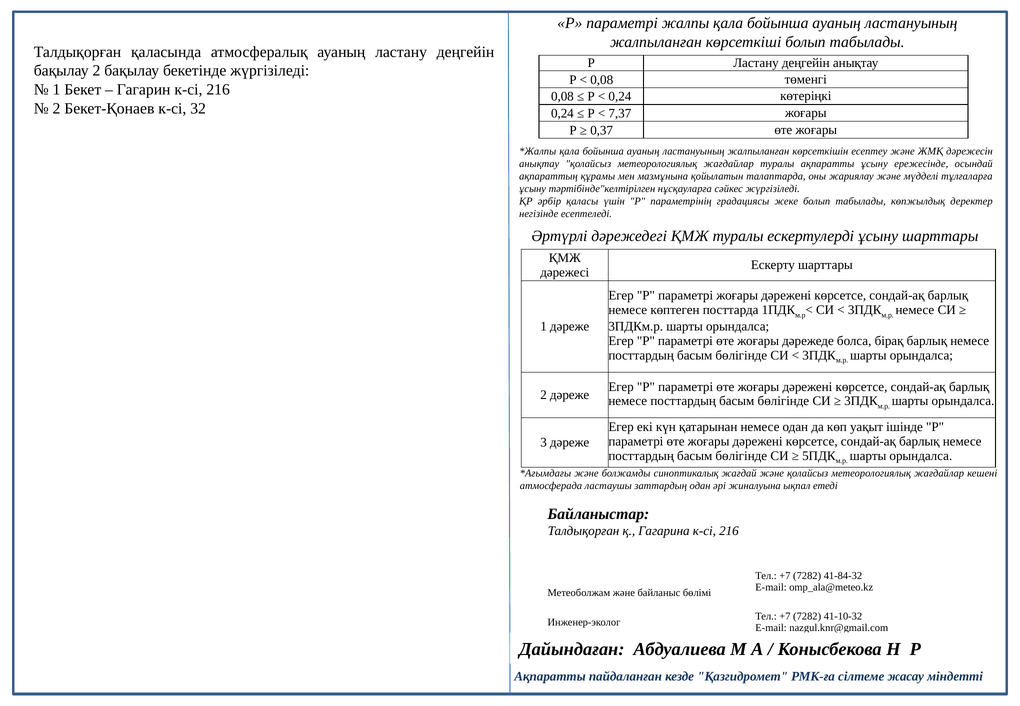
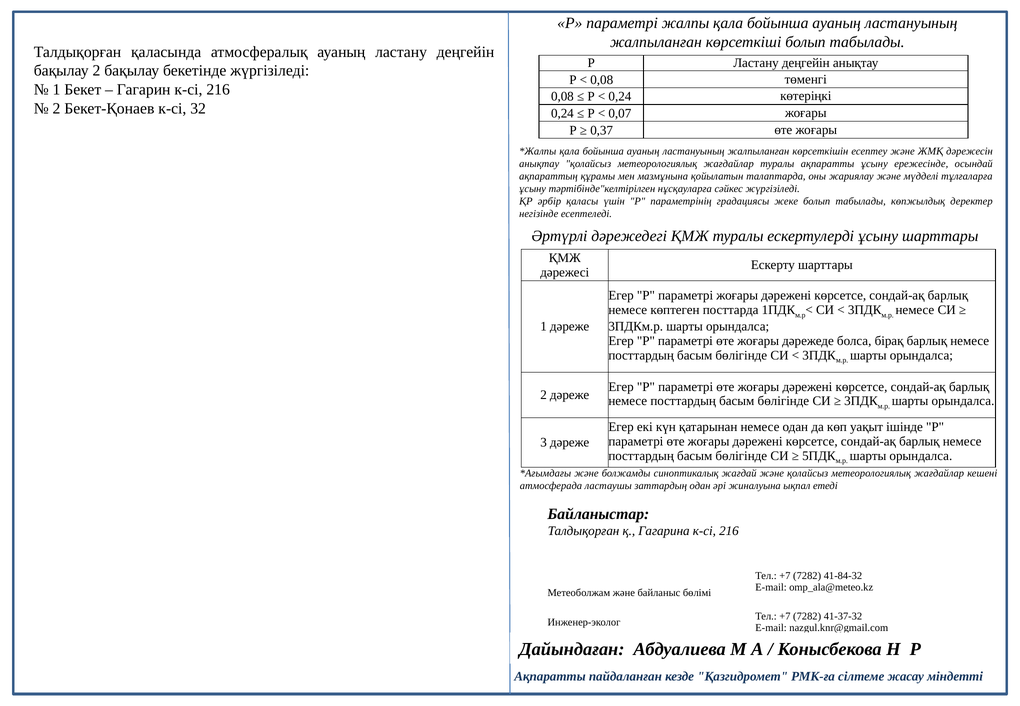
7,37: 7,37 -> 0,07
41-10-32: 41-10-32 -> 41-37-32
